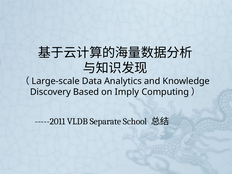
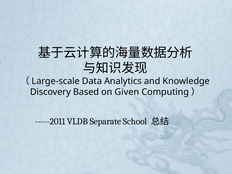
Imply: Imply -> Given
